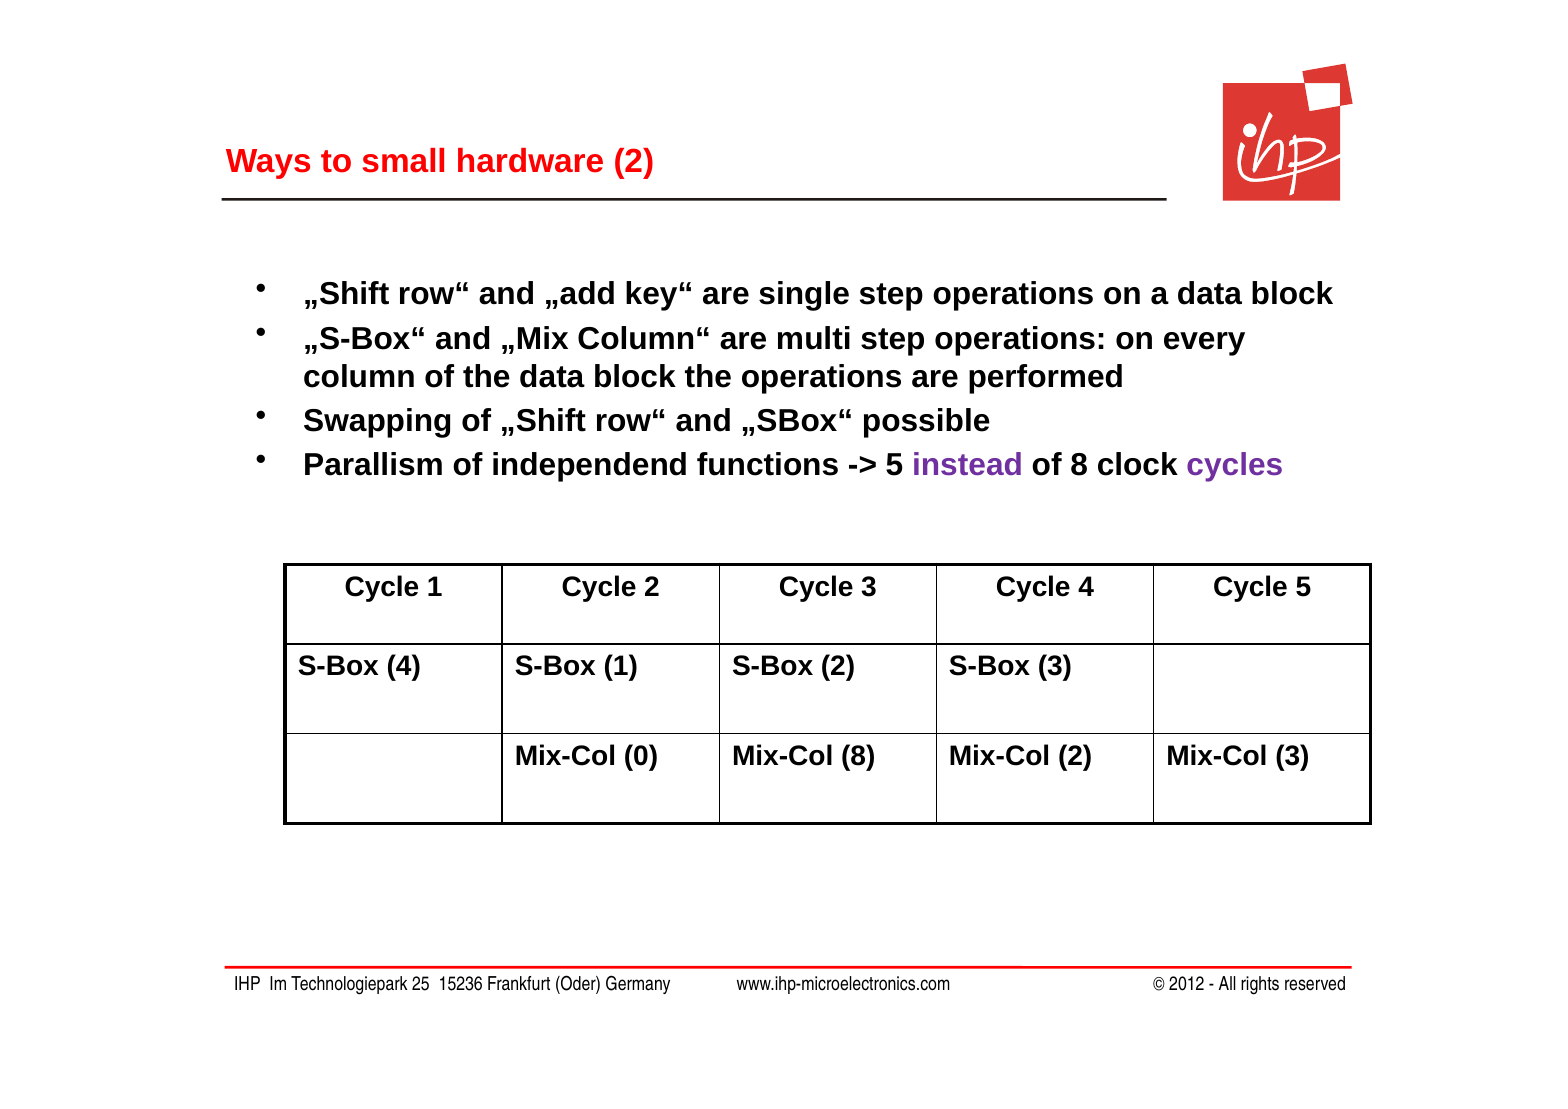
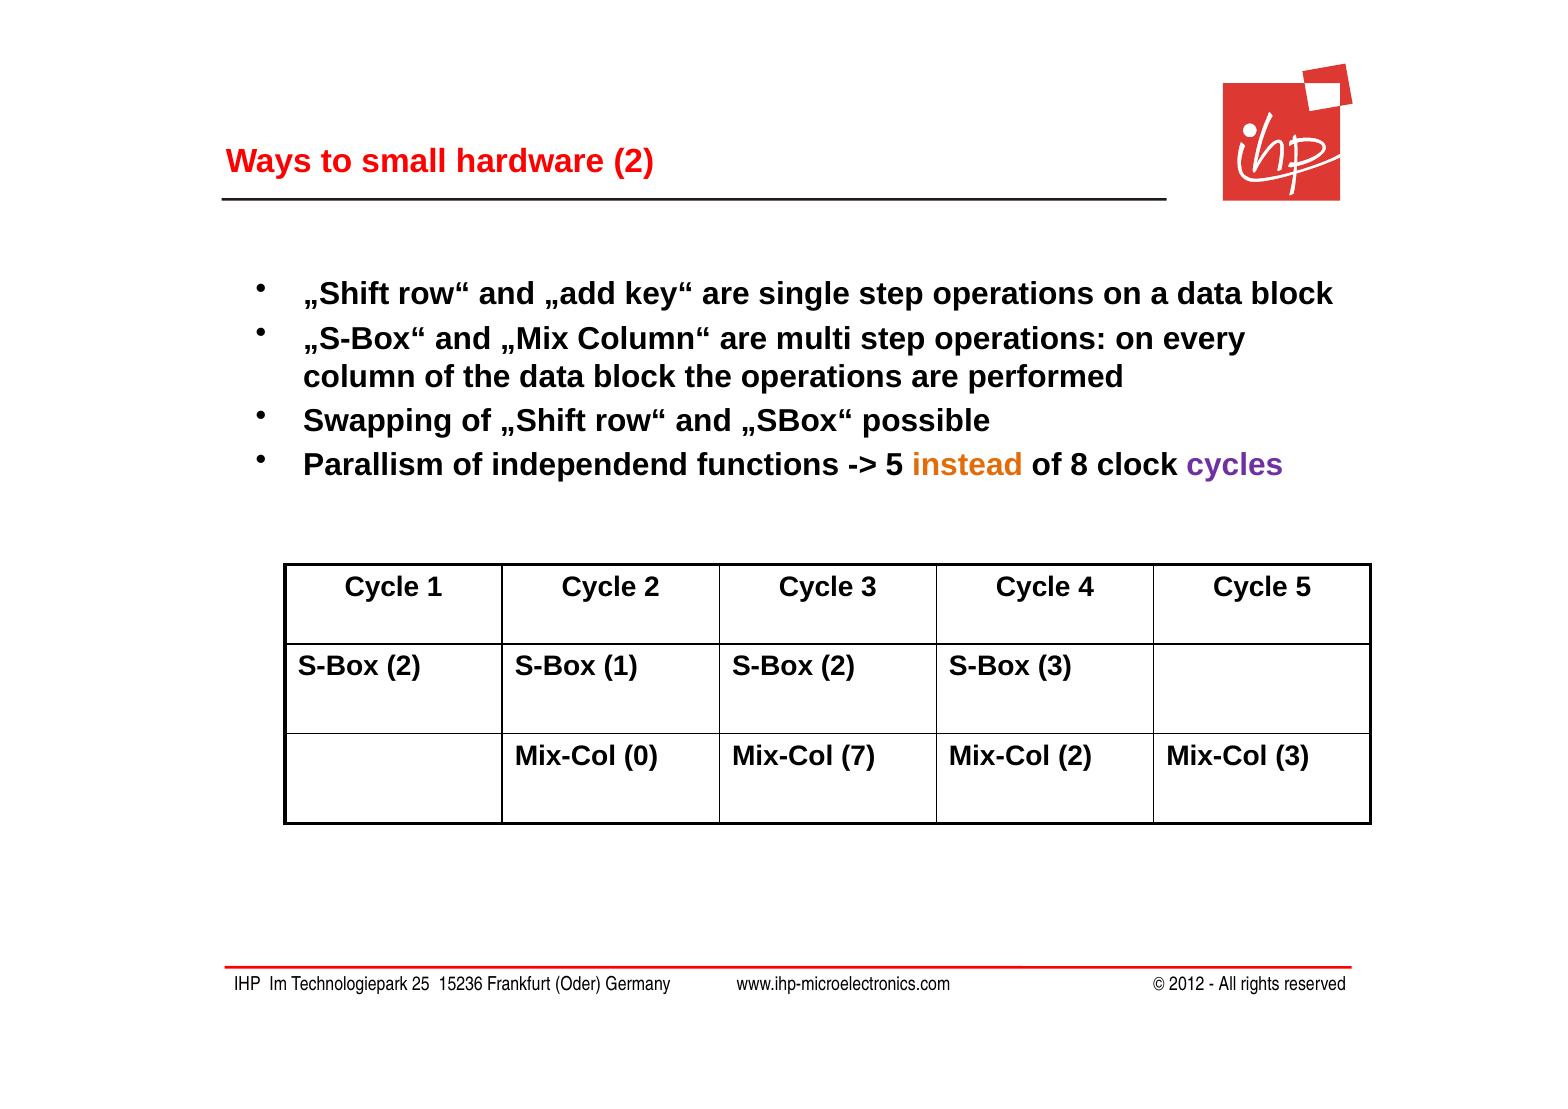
instead colour: purple -> orange
4 at (404, 666): 4 -> 2
Mix-Col 8: 8 -> 7
